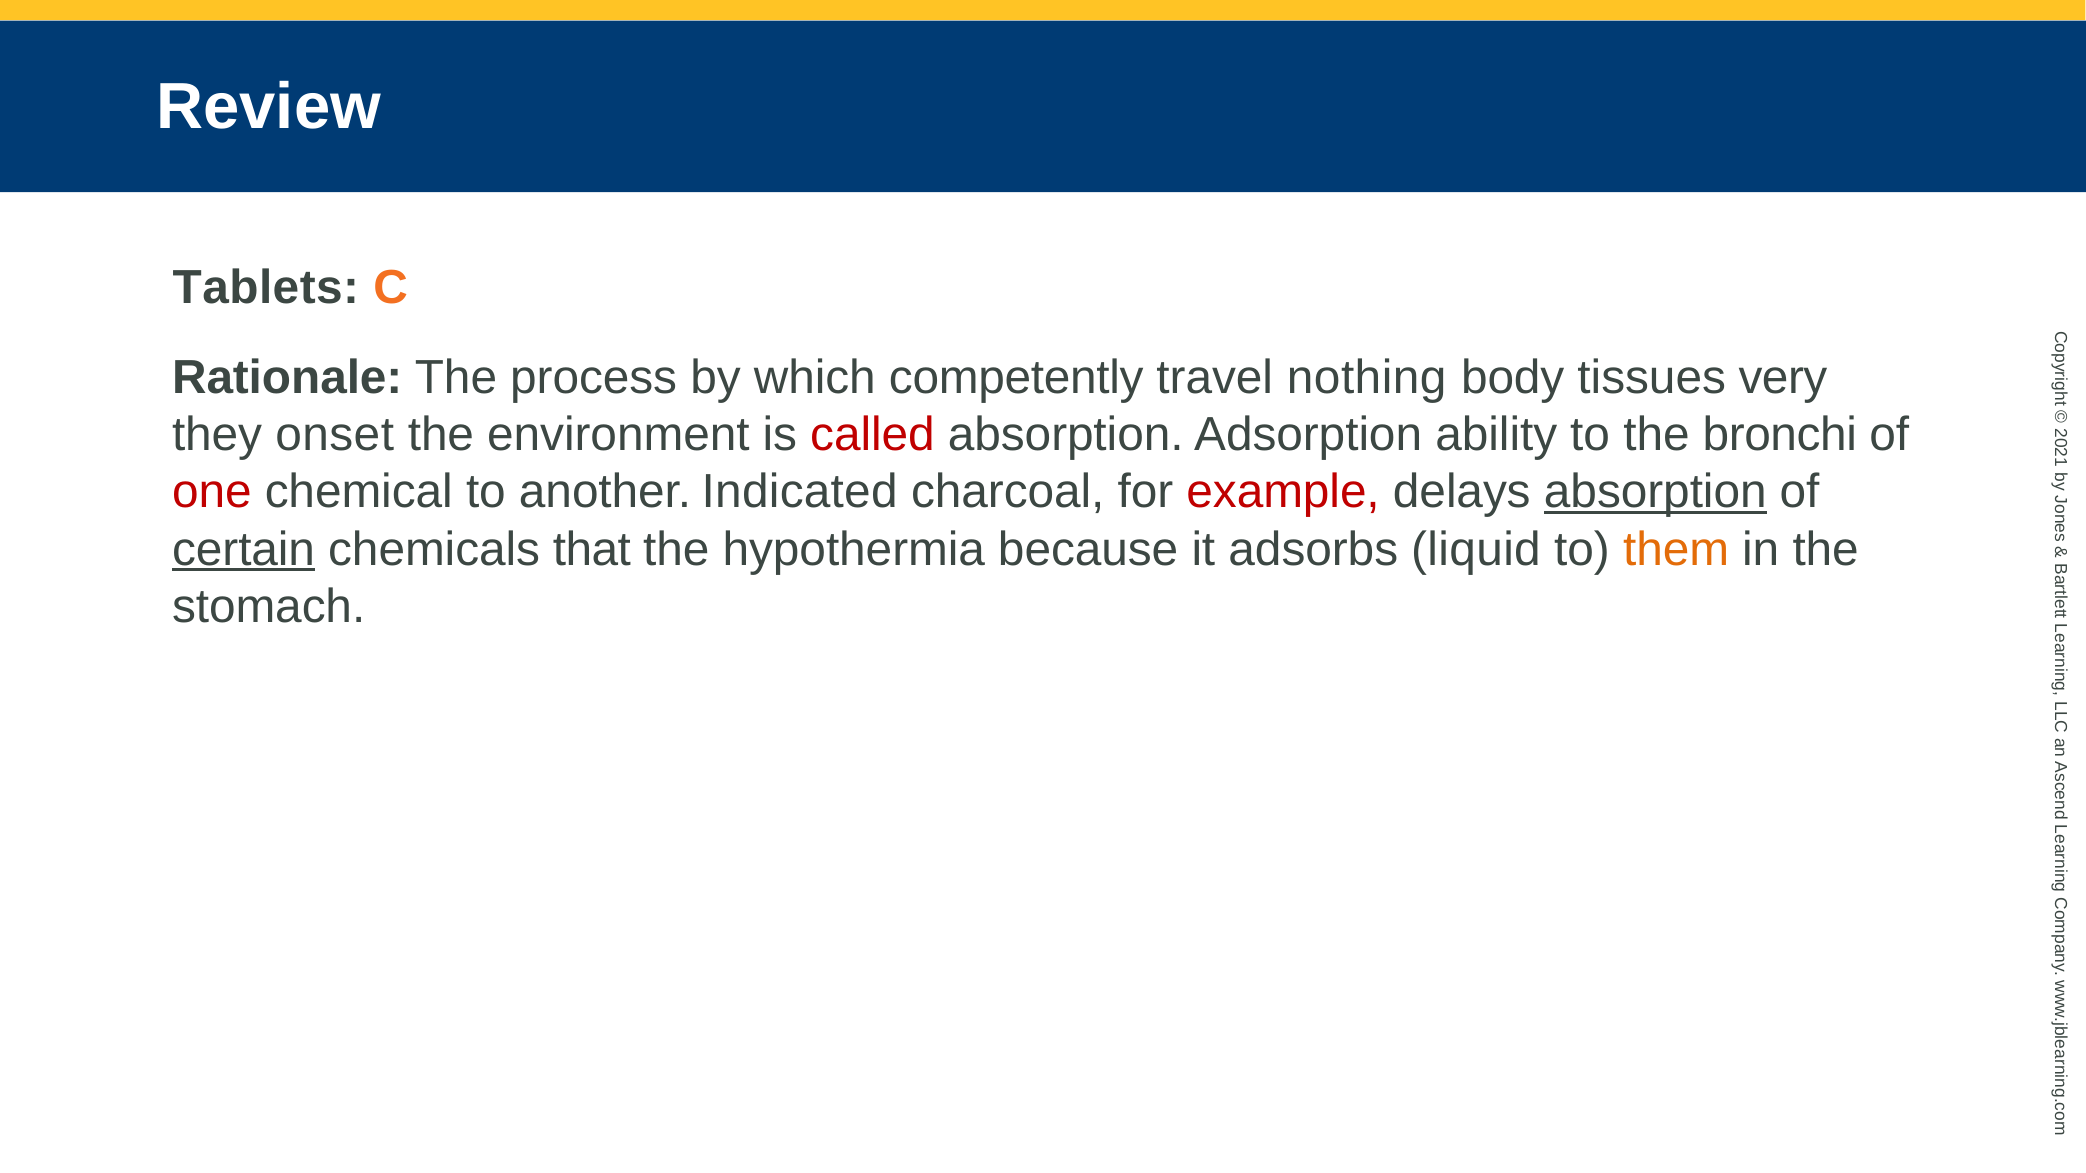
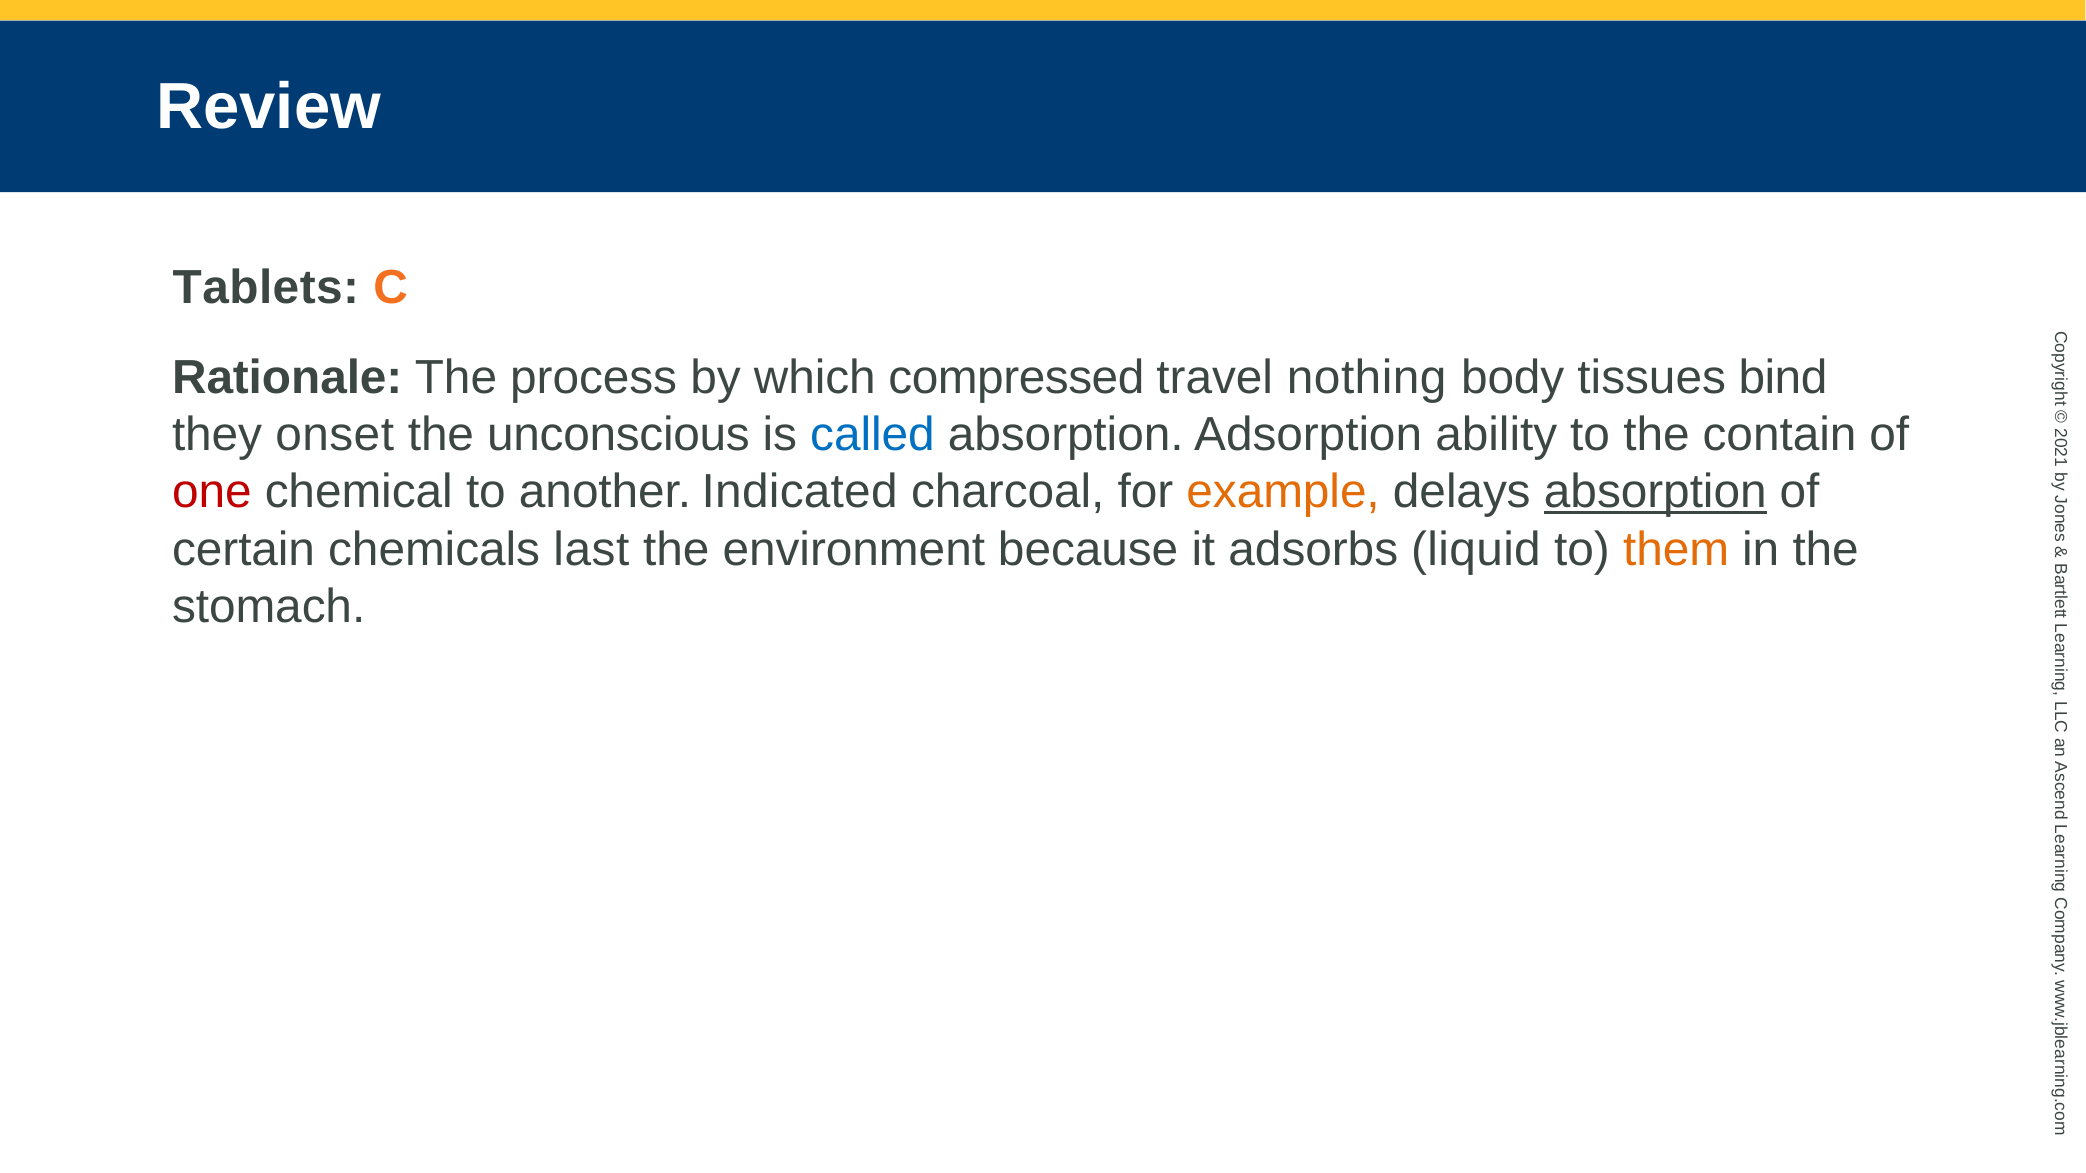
competently: competently -> compressed
very: very -> bind
environment: environment -> unconscious
called colour: red -> blue
bronchi: bronchi -> contain
example colour: red -> orange
certain underline: present -> none
that: that -> last
hypothermia: hypothermia -> environment
